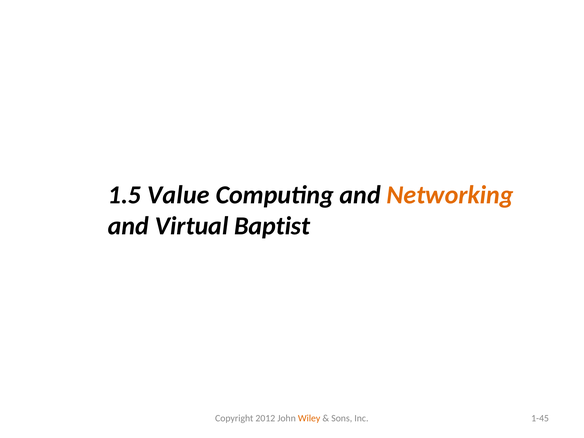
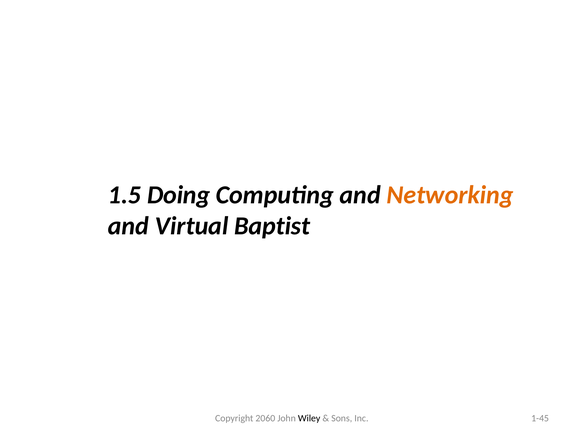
Value: Value -> Doing
2012: 2012 -> 2060
Wiley colour: orange -> black
